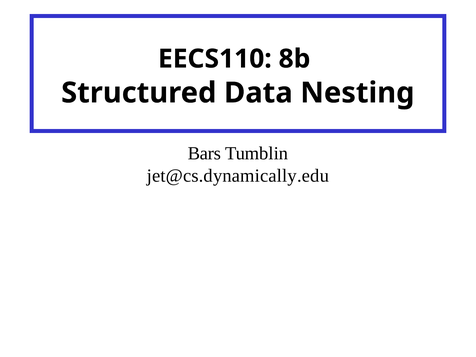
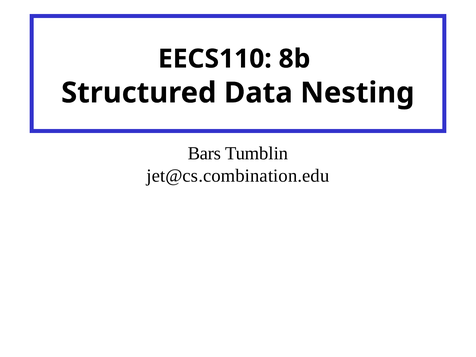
jet@cs.dynamically.edu: jet@cs.dynamically.edu -> jet@cs.combination.edu
